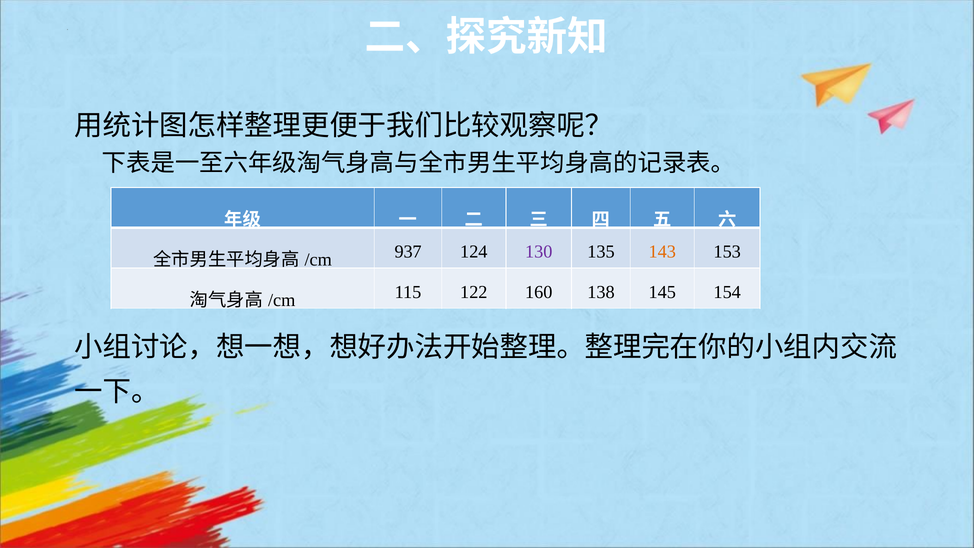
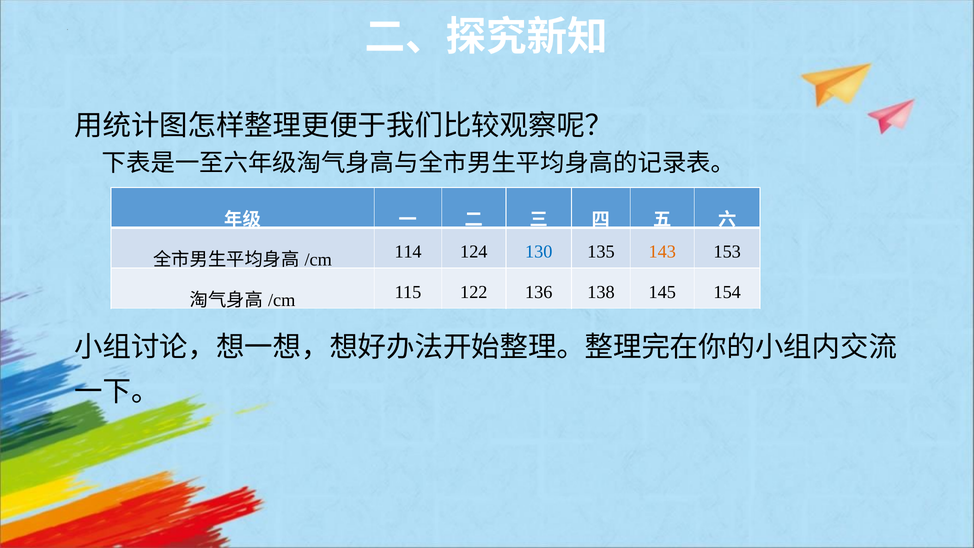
937: 937 -> 114
130 colour: purple -> blue
160: 160 -> 136
